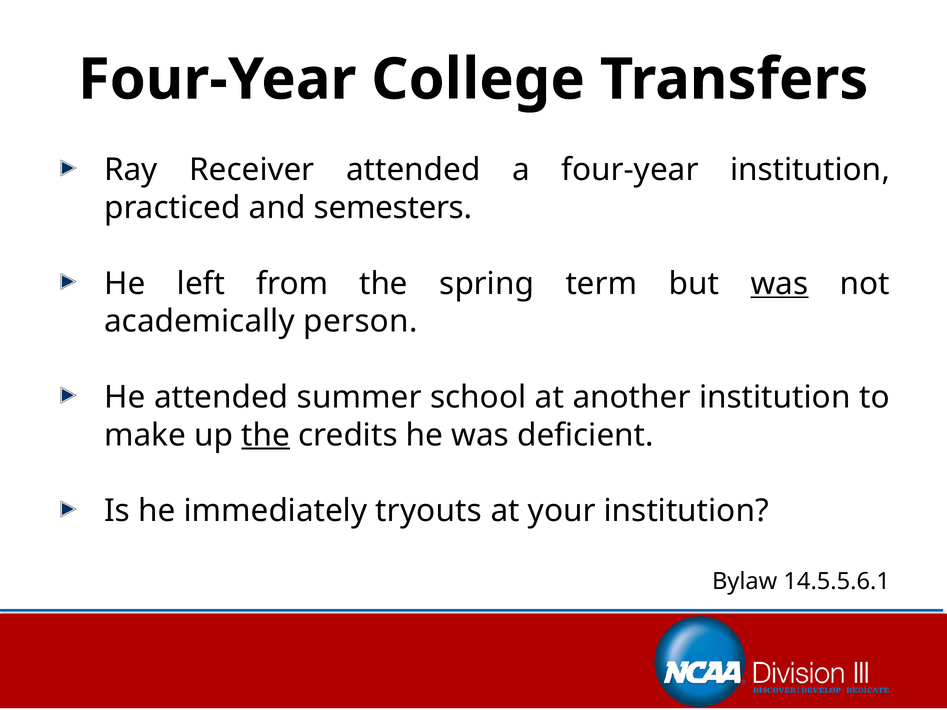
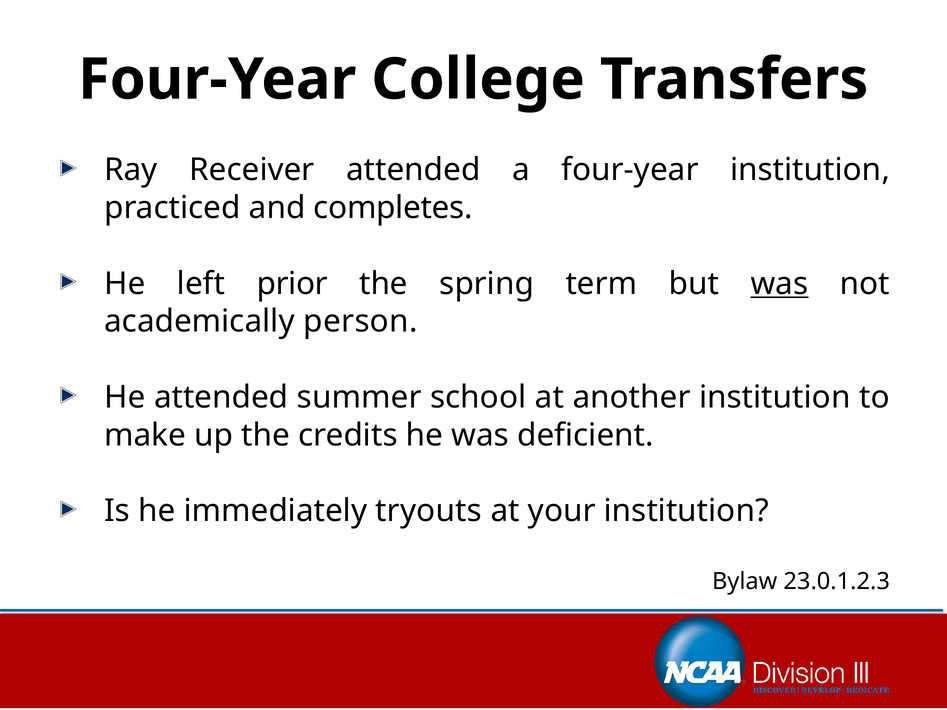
semesters: semesters -> completes
from: from -> prior
the at (266, 435) underline: present -> none
14.5.5.6.1: 14.5.5.6.1 -> 23.0.1.2.3
